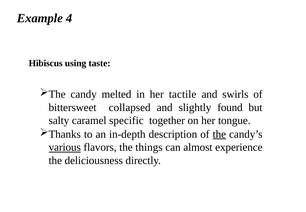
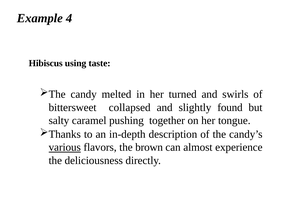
tactile: tactile -> turned
specific: specific -> pushing
the at (219, 134) underline: present -> none
things: things -> brown
